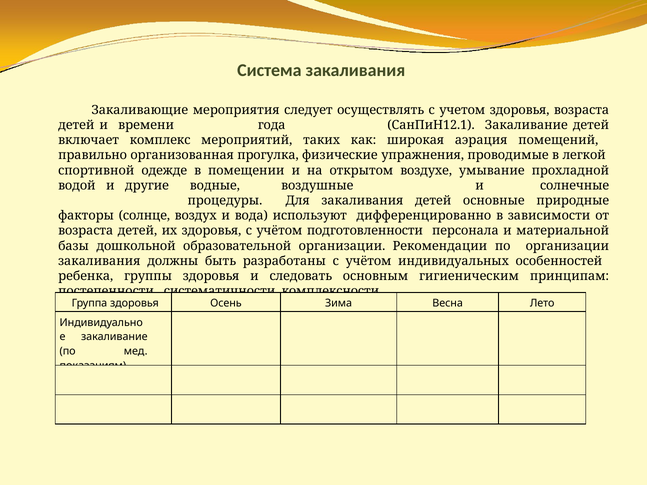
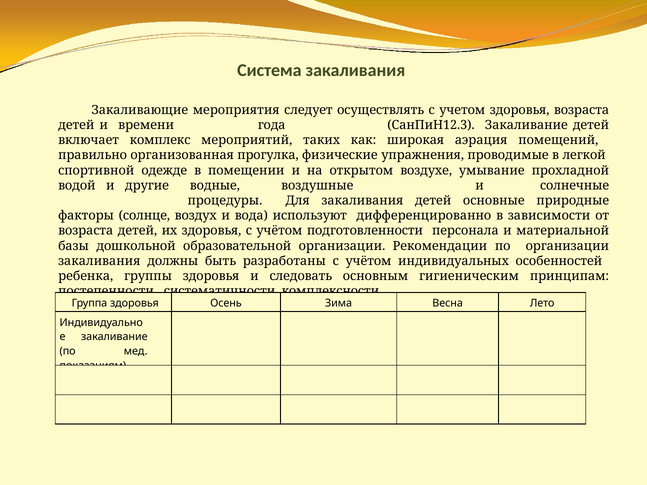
СанПиН12.1: СанПиН12.1 -> СанПиН12.3
